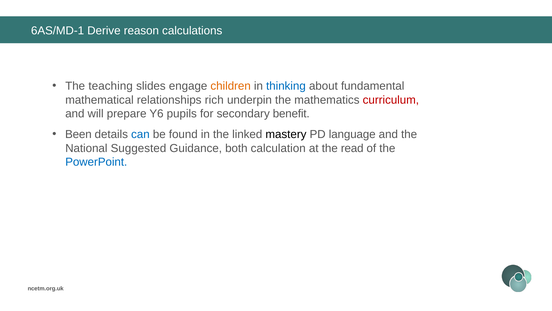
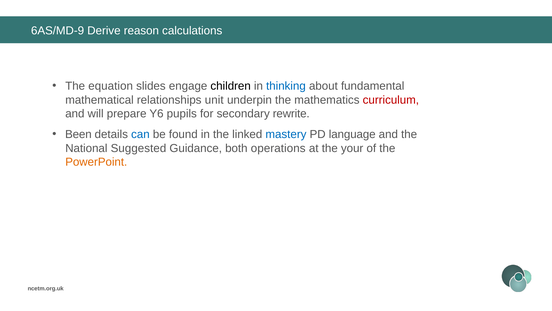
6AS/MD-1: 6AS/MD-1 -> 6AS/MD-9
teaching: teaching -> equation
children colour: orange -> black
rich: rich -> unit
benefit: benefit -> rewrite
mastery colour: black -> blue
calculation: calculation -> operations
read: read -> your
PowerPoint colour: blue -> orange
